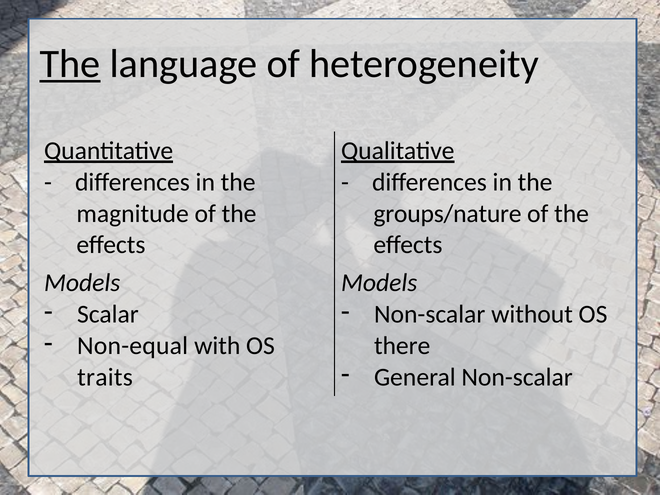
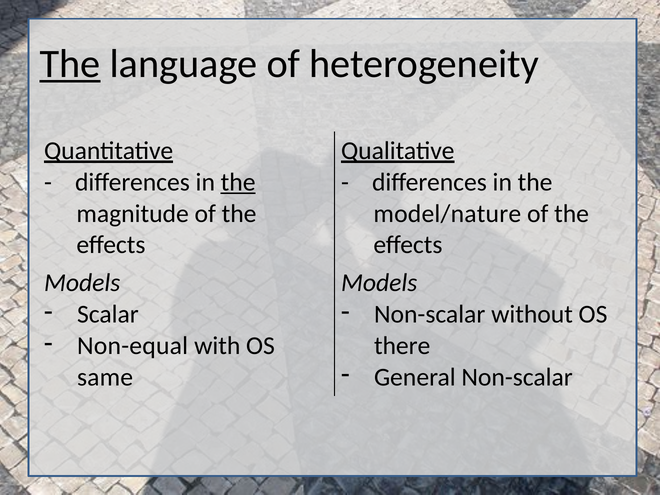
the at (238, 182) underline: none -> present
groups/nature: groups/nature -> model/nature
traits: traits -> same
